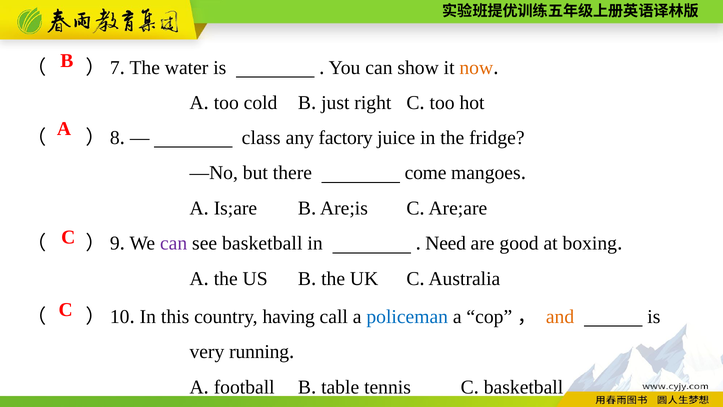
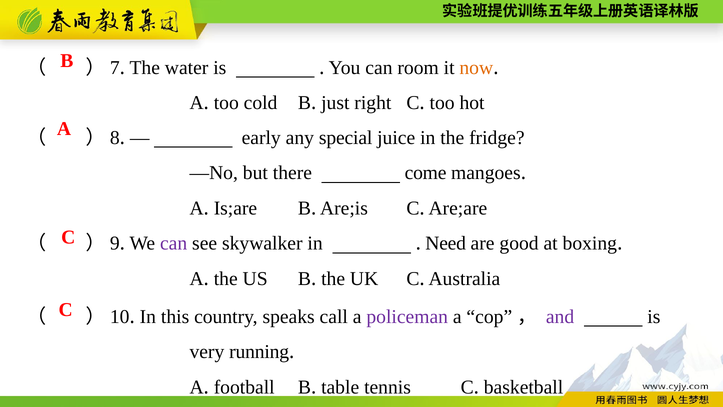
show: show -> room
class: class -> early
factory: factory -> special
see basketball: basketball -> skywalker
having: having -> speaks
policeman colour: blue -> purple
and colour: orange -> purple
